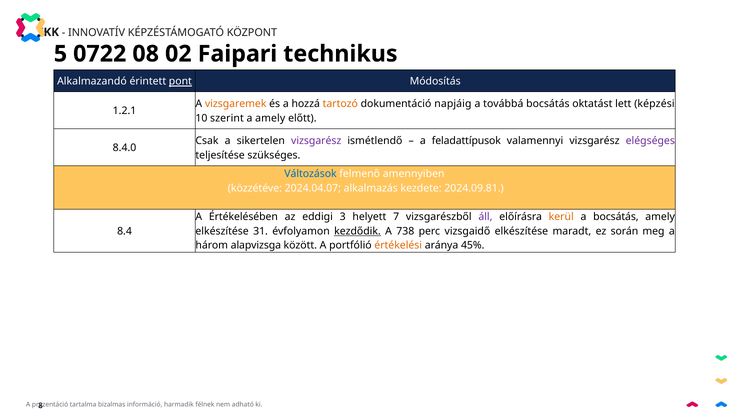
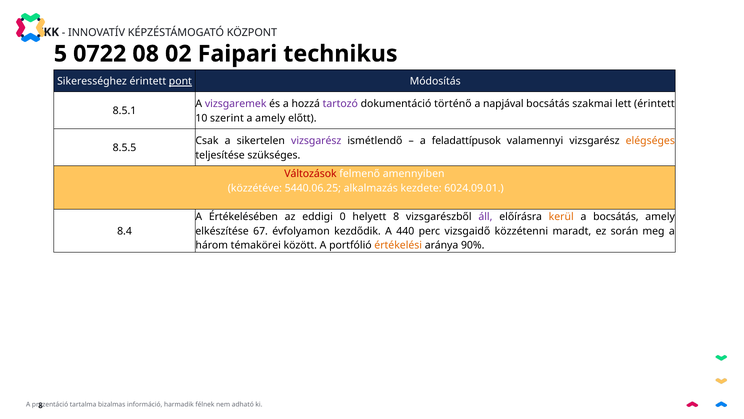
Alkalmazandó: Alkalmazandó -> Sikerességhez
vizsgaremek colour: orange -> purple
tartozó colour: orange -> purple
napjáig: napjáig -> történő
továbbá: továbbá -> napjával
oktatást: oktatást -> szakmai
lett képzési: képzési -> érintett
1.2.1: 1.2.1 -> 8.5.1
elégséges colour: purple -> orange
8.4.0: 8.4.0 -> 8.5.5
Változások colour: blue -> red
2024.04.07: 2024.04.07 -> 5440.06.25
2024.09.81: 2024.09.81 -> 6024.09.01
3: 3 -> 0
helyett 7: 7 -> 8
31: 31 -> 67
kezdődik underline: present -> none
738: 738 -> 440
vizsgaidő elkészítése: elkészítése -> közzétenni
alapvizsga: alapvizsga -> témakörei
45%: 45% -> 90%
